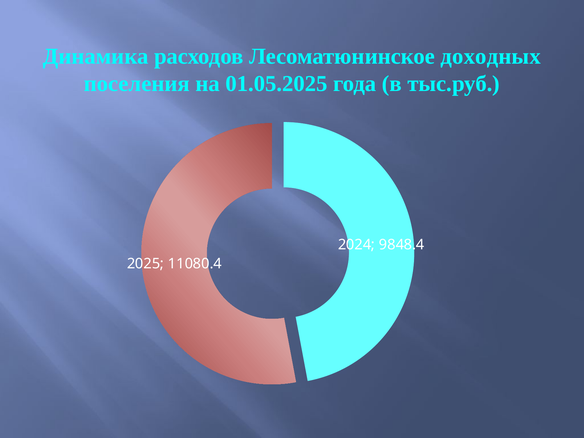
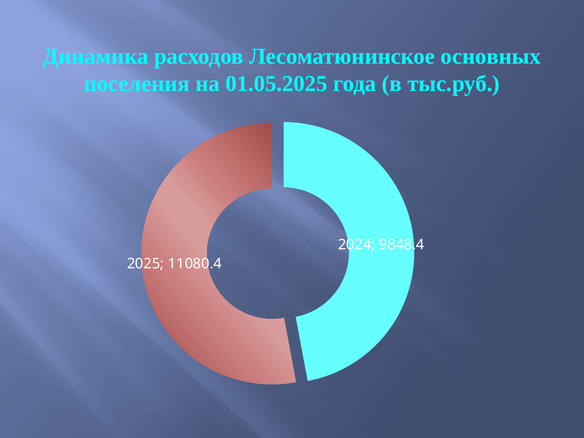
доходных: доходных -> основных
